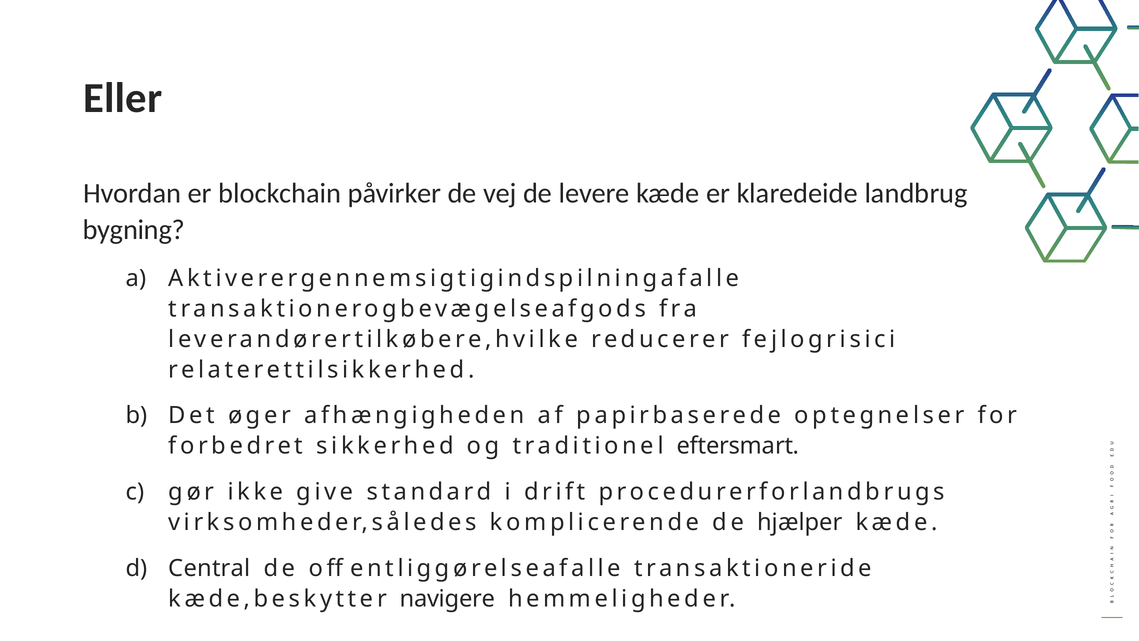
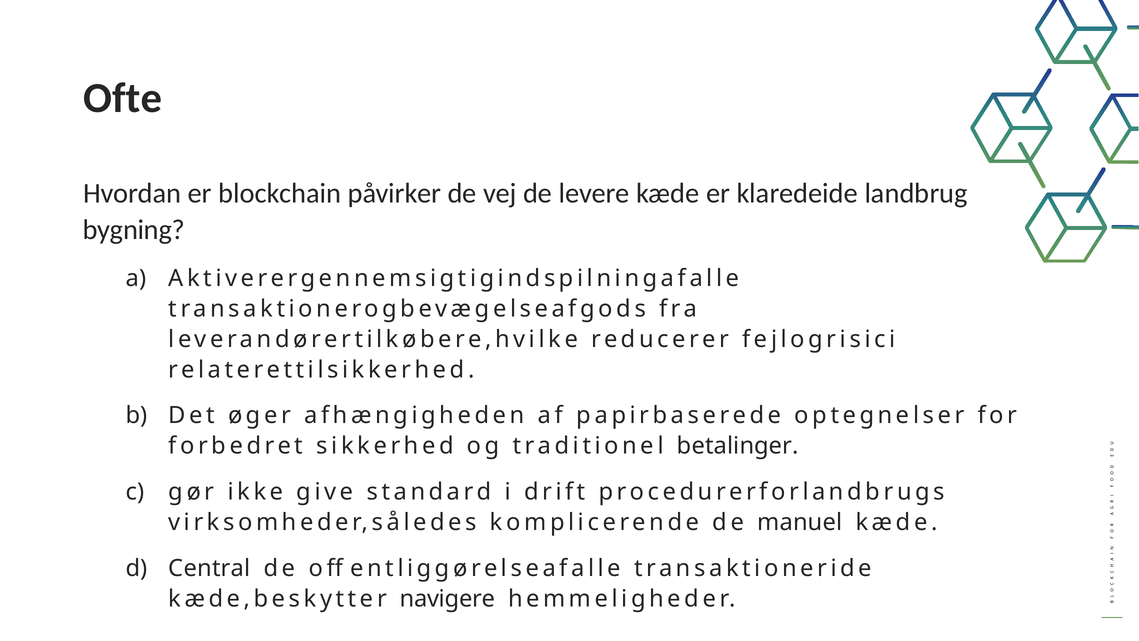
Eller: Eller -> Ofte
eftersmart: eftersmart -> betalinger
hjælper: hjælper -> manuel
